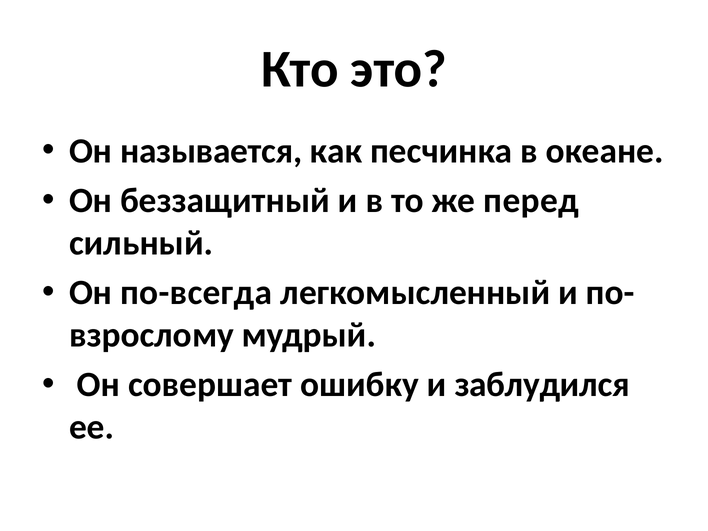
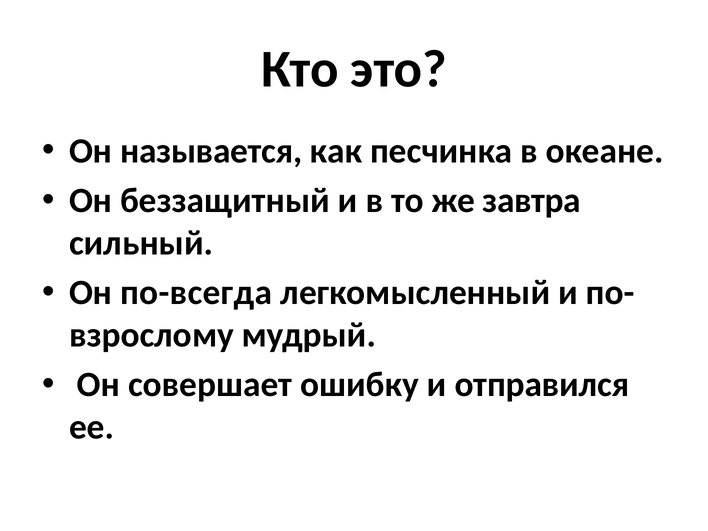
перед: перед -> завтра
заблудился: заблудился -> отправился
